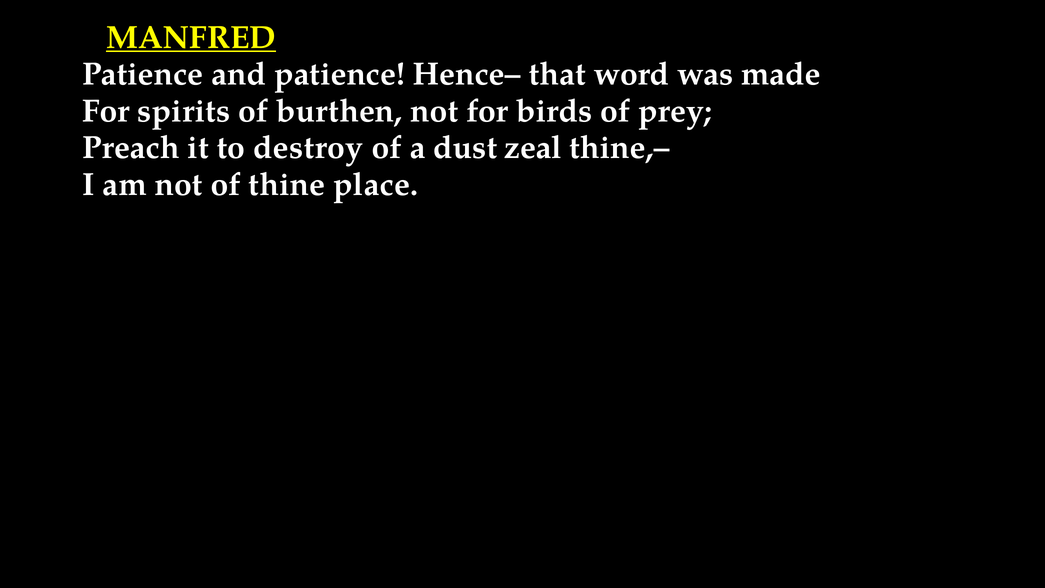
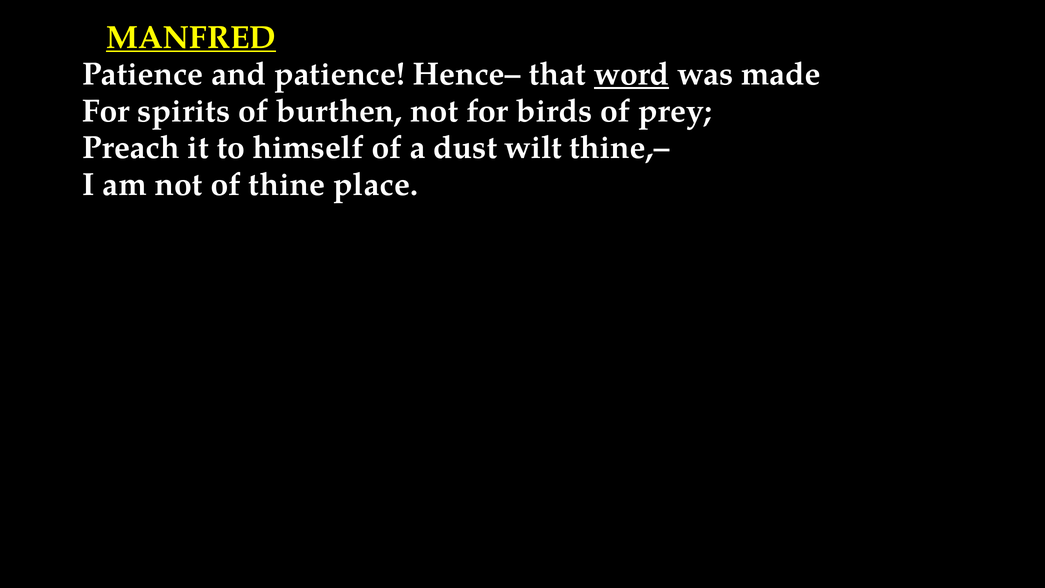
word underline: none -> present
destroy: destroy -> himself
zeal: zeal -> wilt
